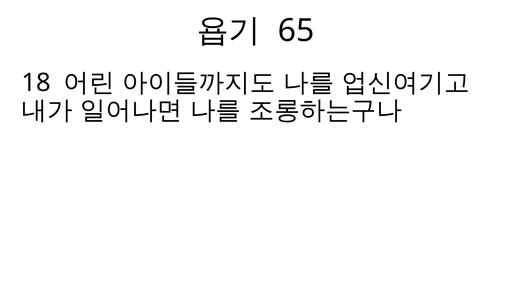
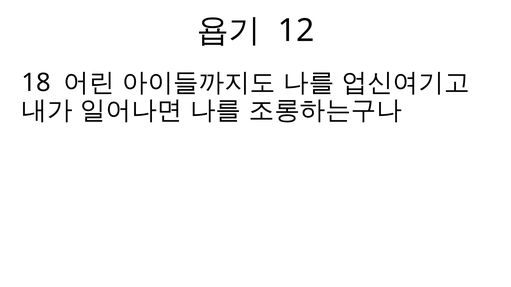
65: 65 -> 12
